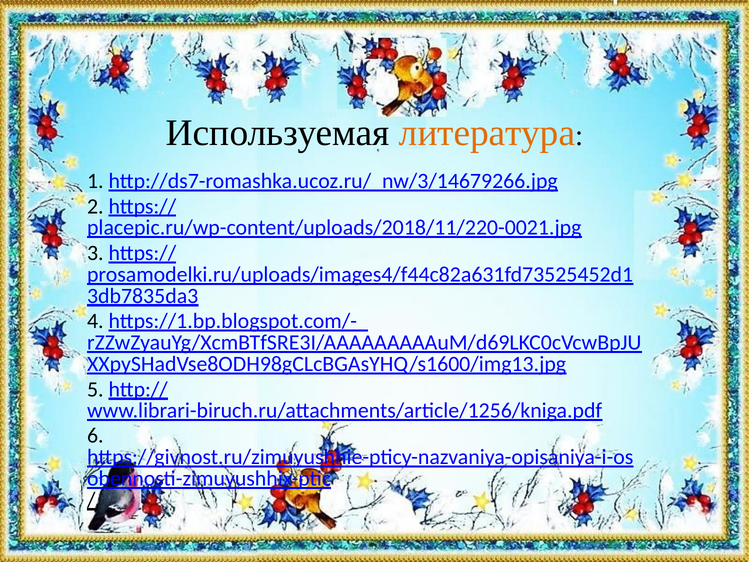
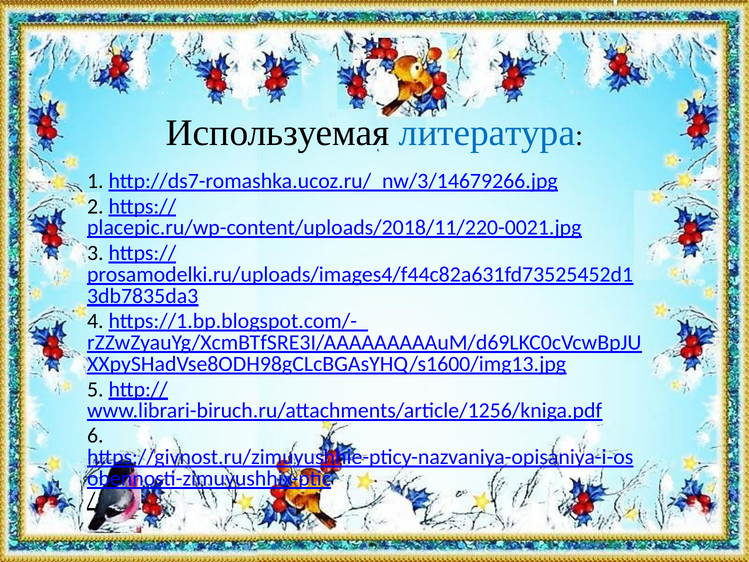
литература colour: orange -> blue
